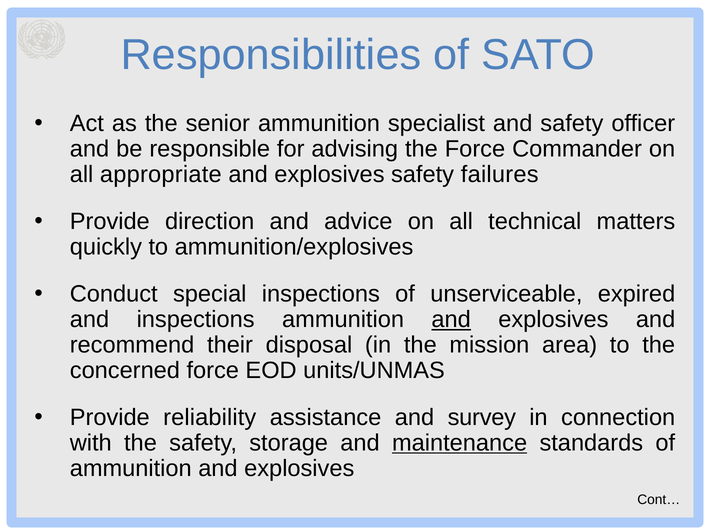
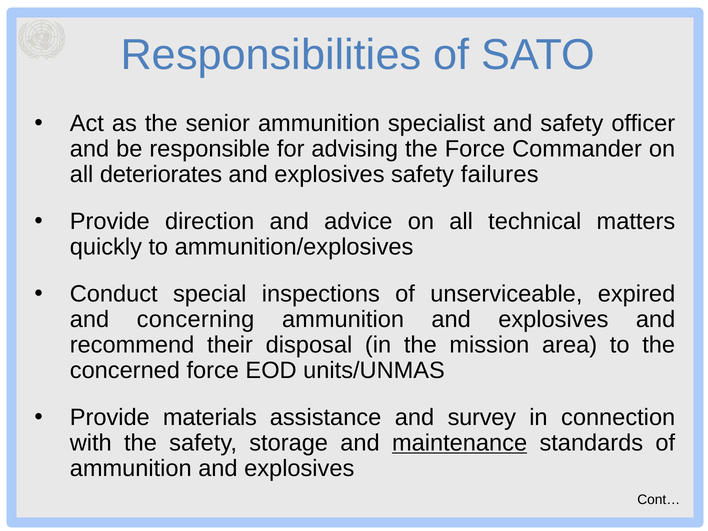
appropriate: appropriate -> deteriorates
and inspections: inspections -> concerning
and at (451, 319) underline: present -> none
reliability: reliability -> materials
